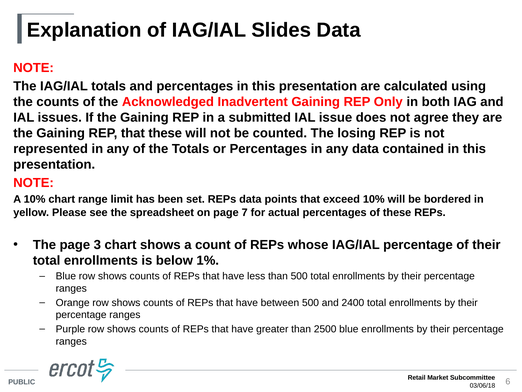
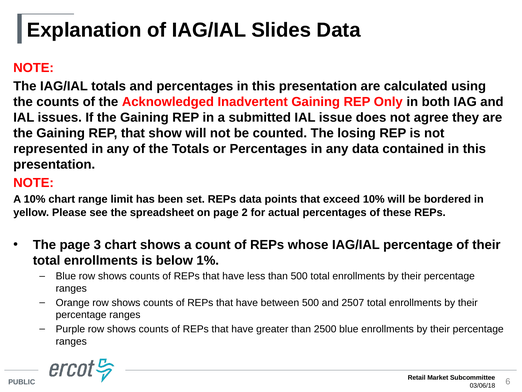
that these: these -> show
7: 7 -> 2
2400: 2400 -> 2507
